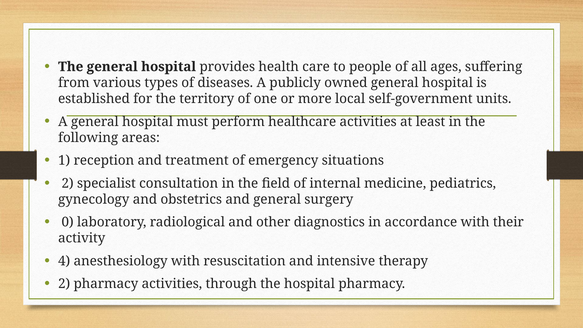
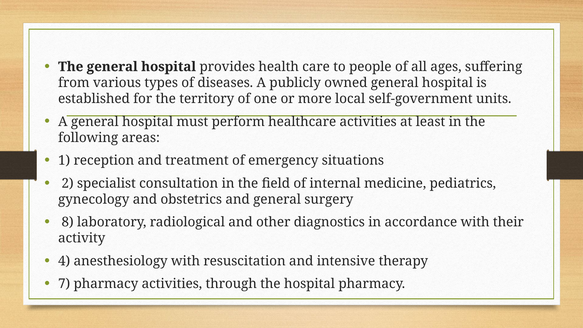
0: 0 -> 8
2 at (64, 284): 2 -> 7
